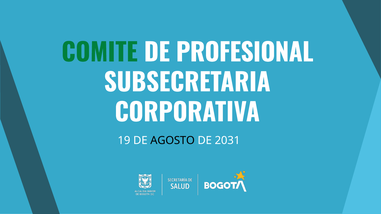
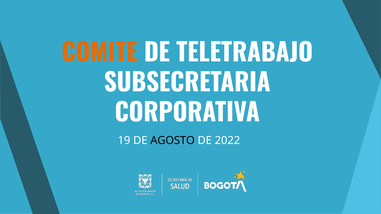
COMITE colour: green -> orange
PROFESIONAL: PROFESIONAL -> TELETRABAJO
2031: 2031 -> 2022
